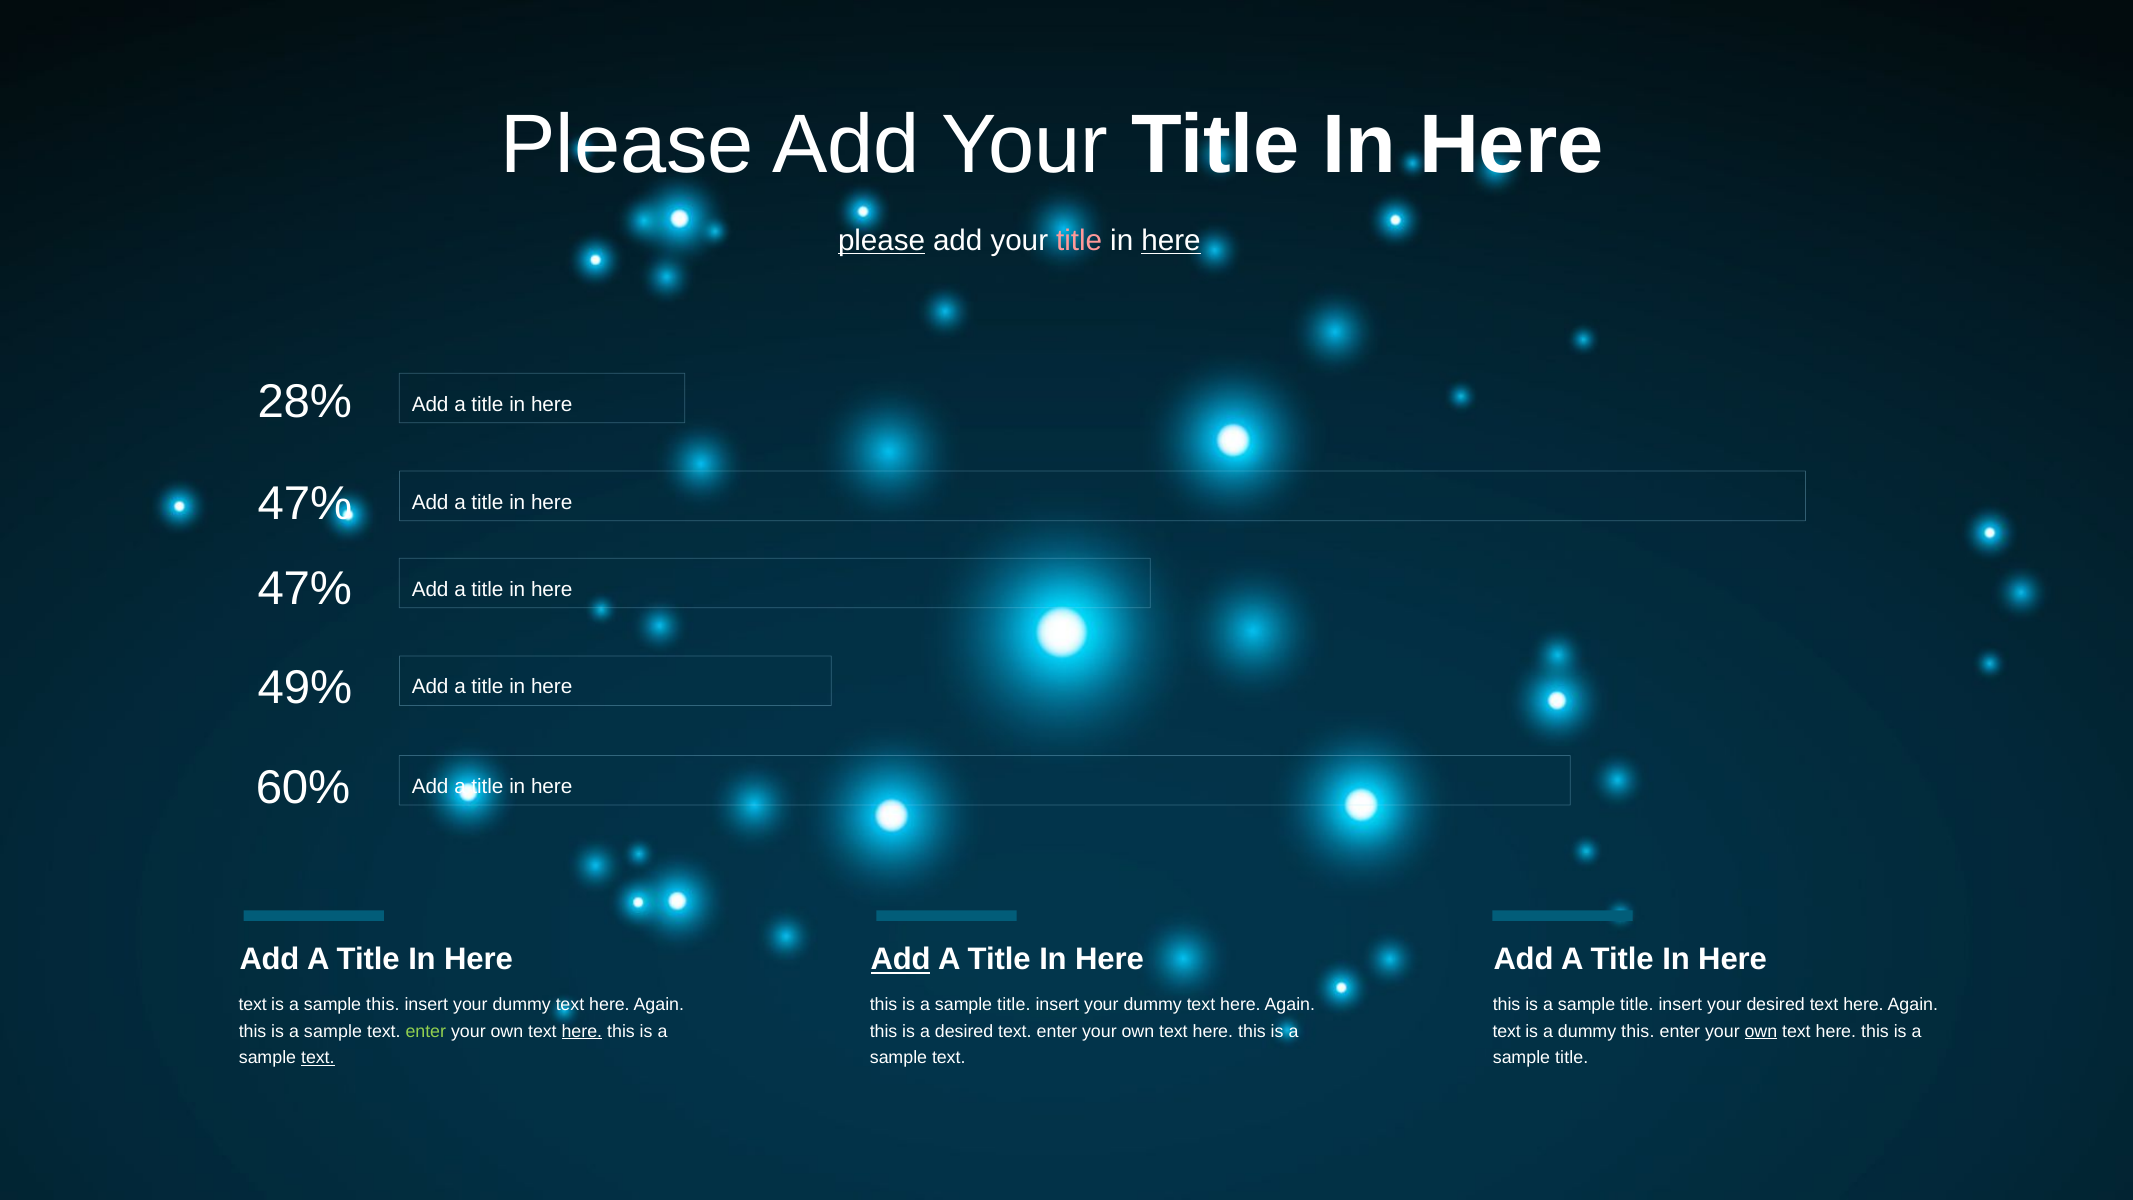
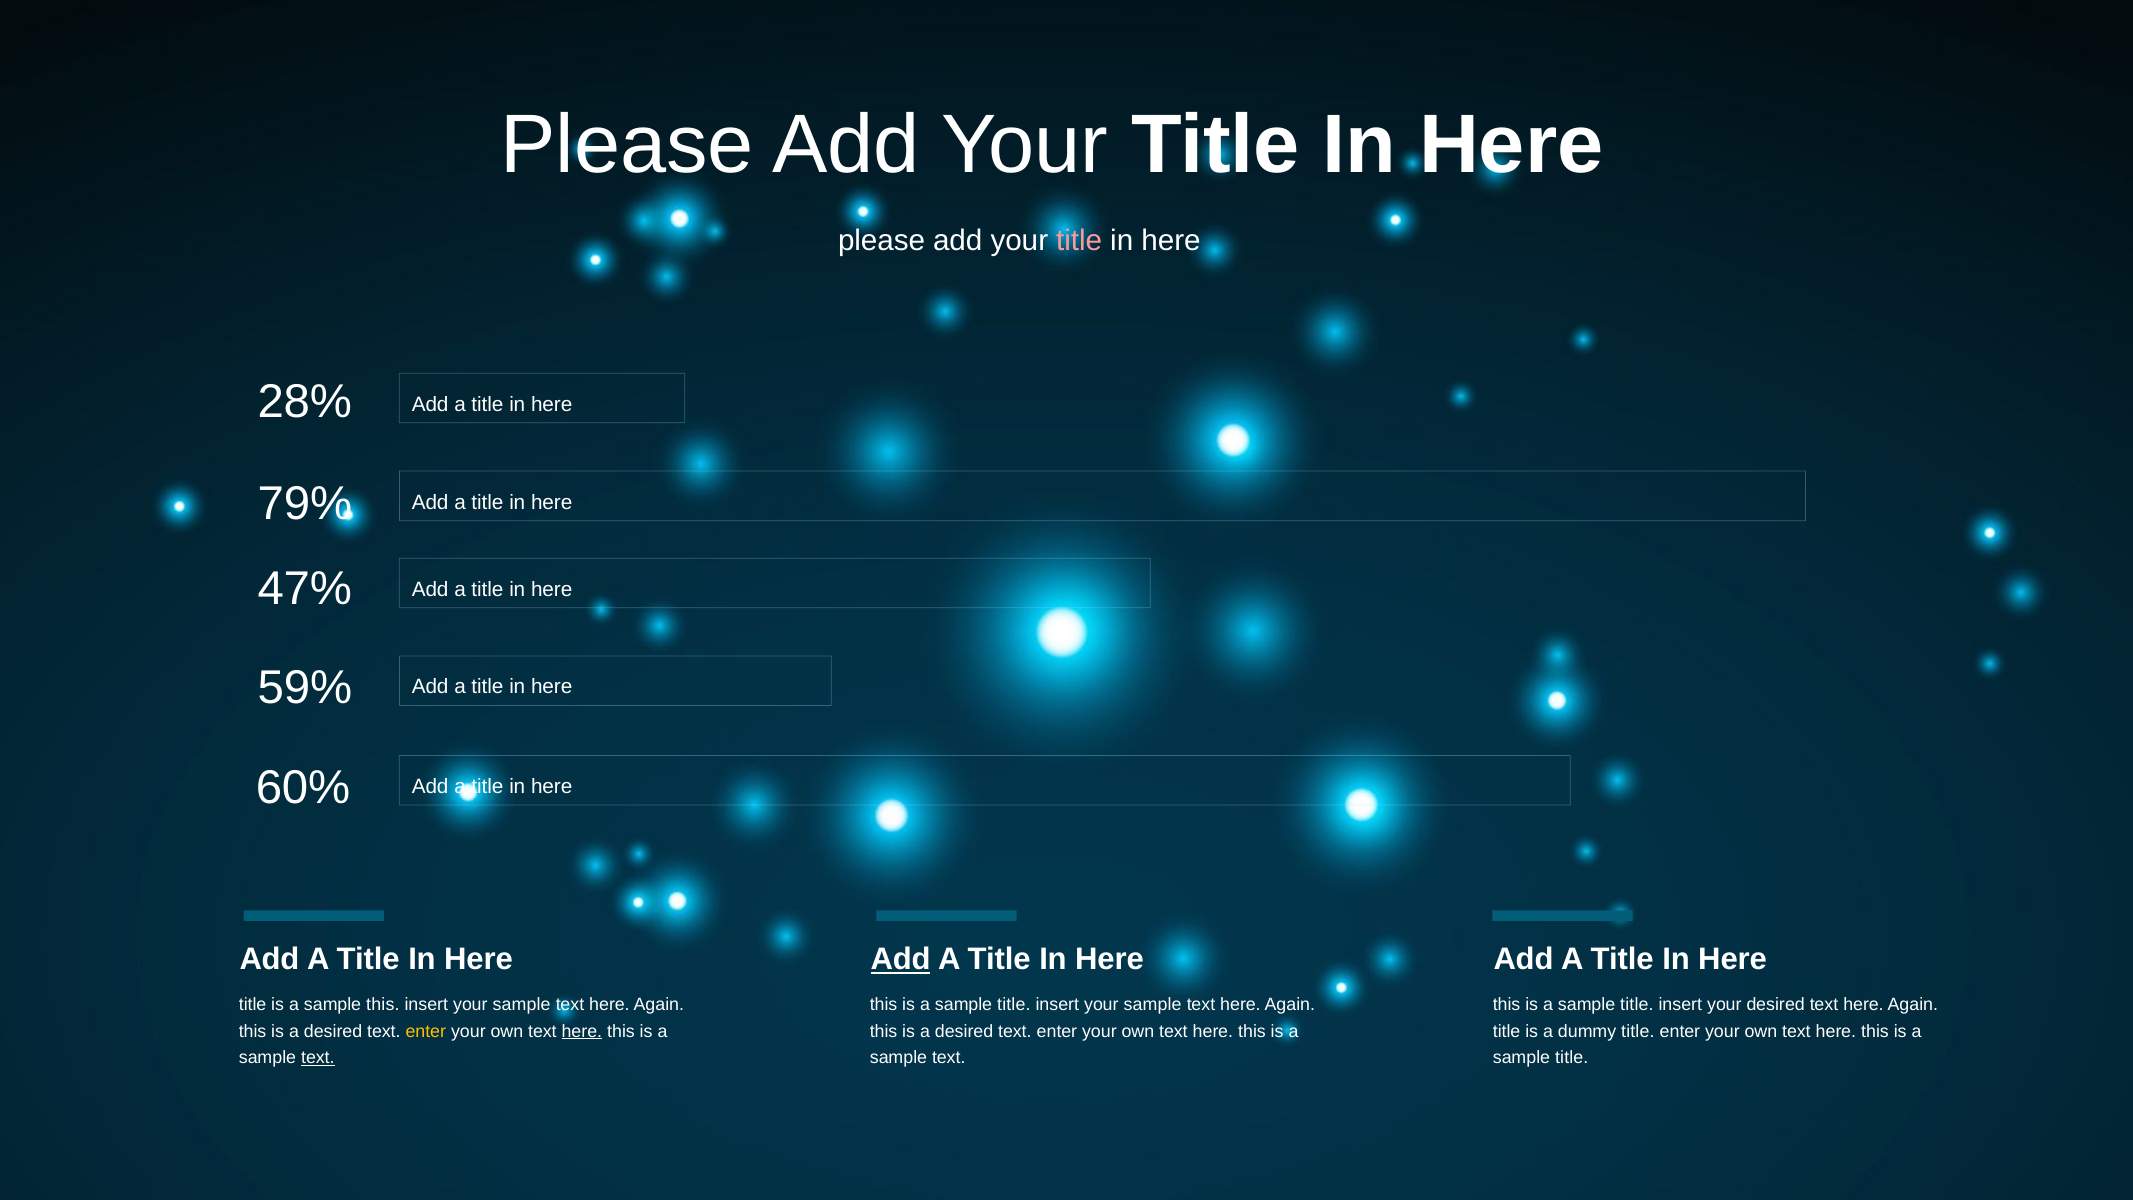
please at (882, 241) underline: present -> none
here at (1171, 241) underline: present -> none
47% at (305, 503): 47% -> 79%
49%: 49% -> 59%
text at (253, 1004): text -> title
dummy at (522, 1004): dummy -> sample
dummy at (1153, 1004): dummy -> sample
sample at (333, 1031): sample -> desired
enter at (426, 1031) colour: light green -> yellow
text at (1507, 1031): text -> title
dummy this: this -> title
own at (1761, 1031) underline: present -> none
